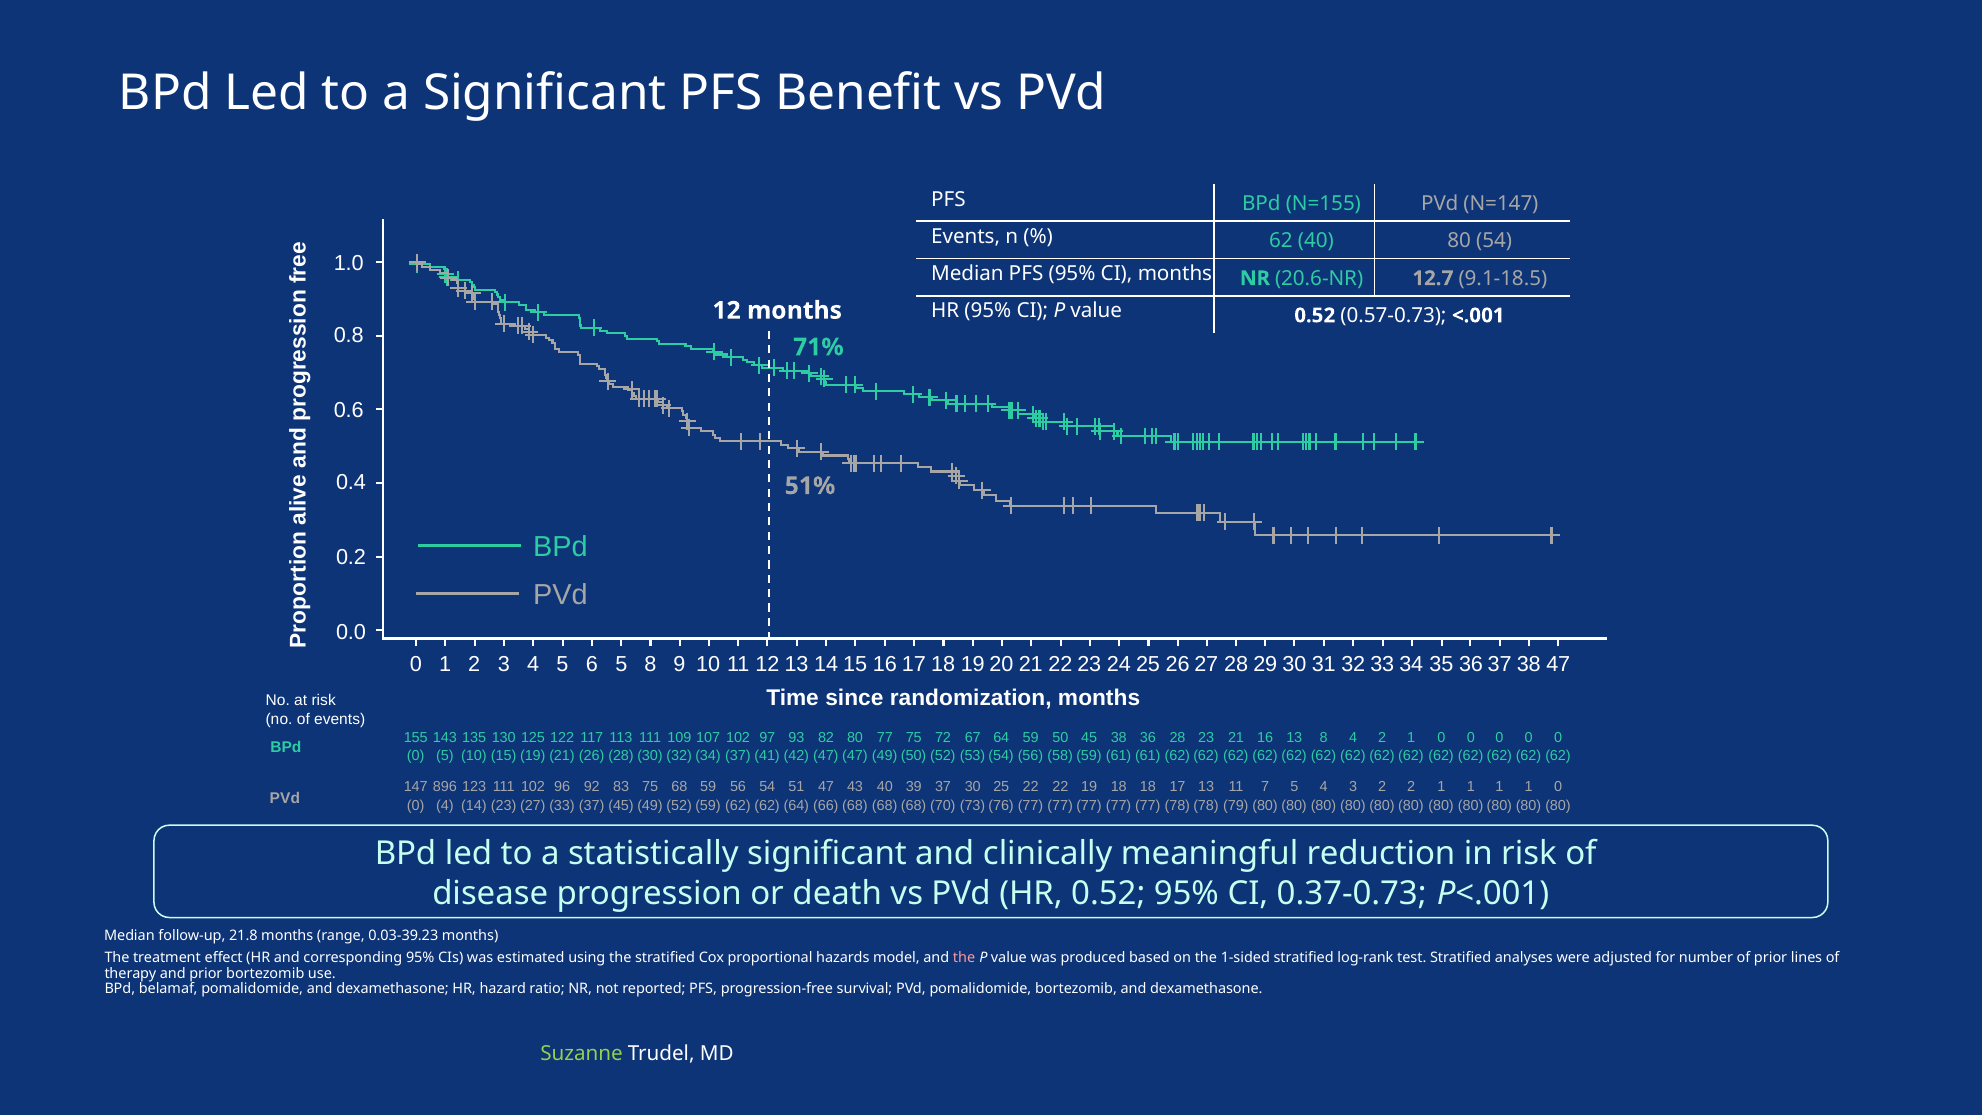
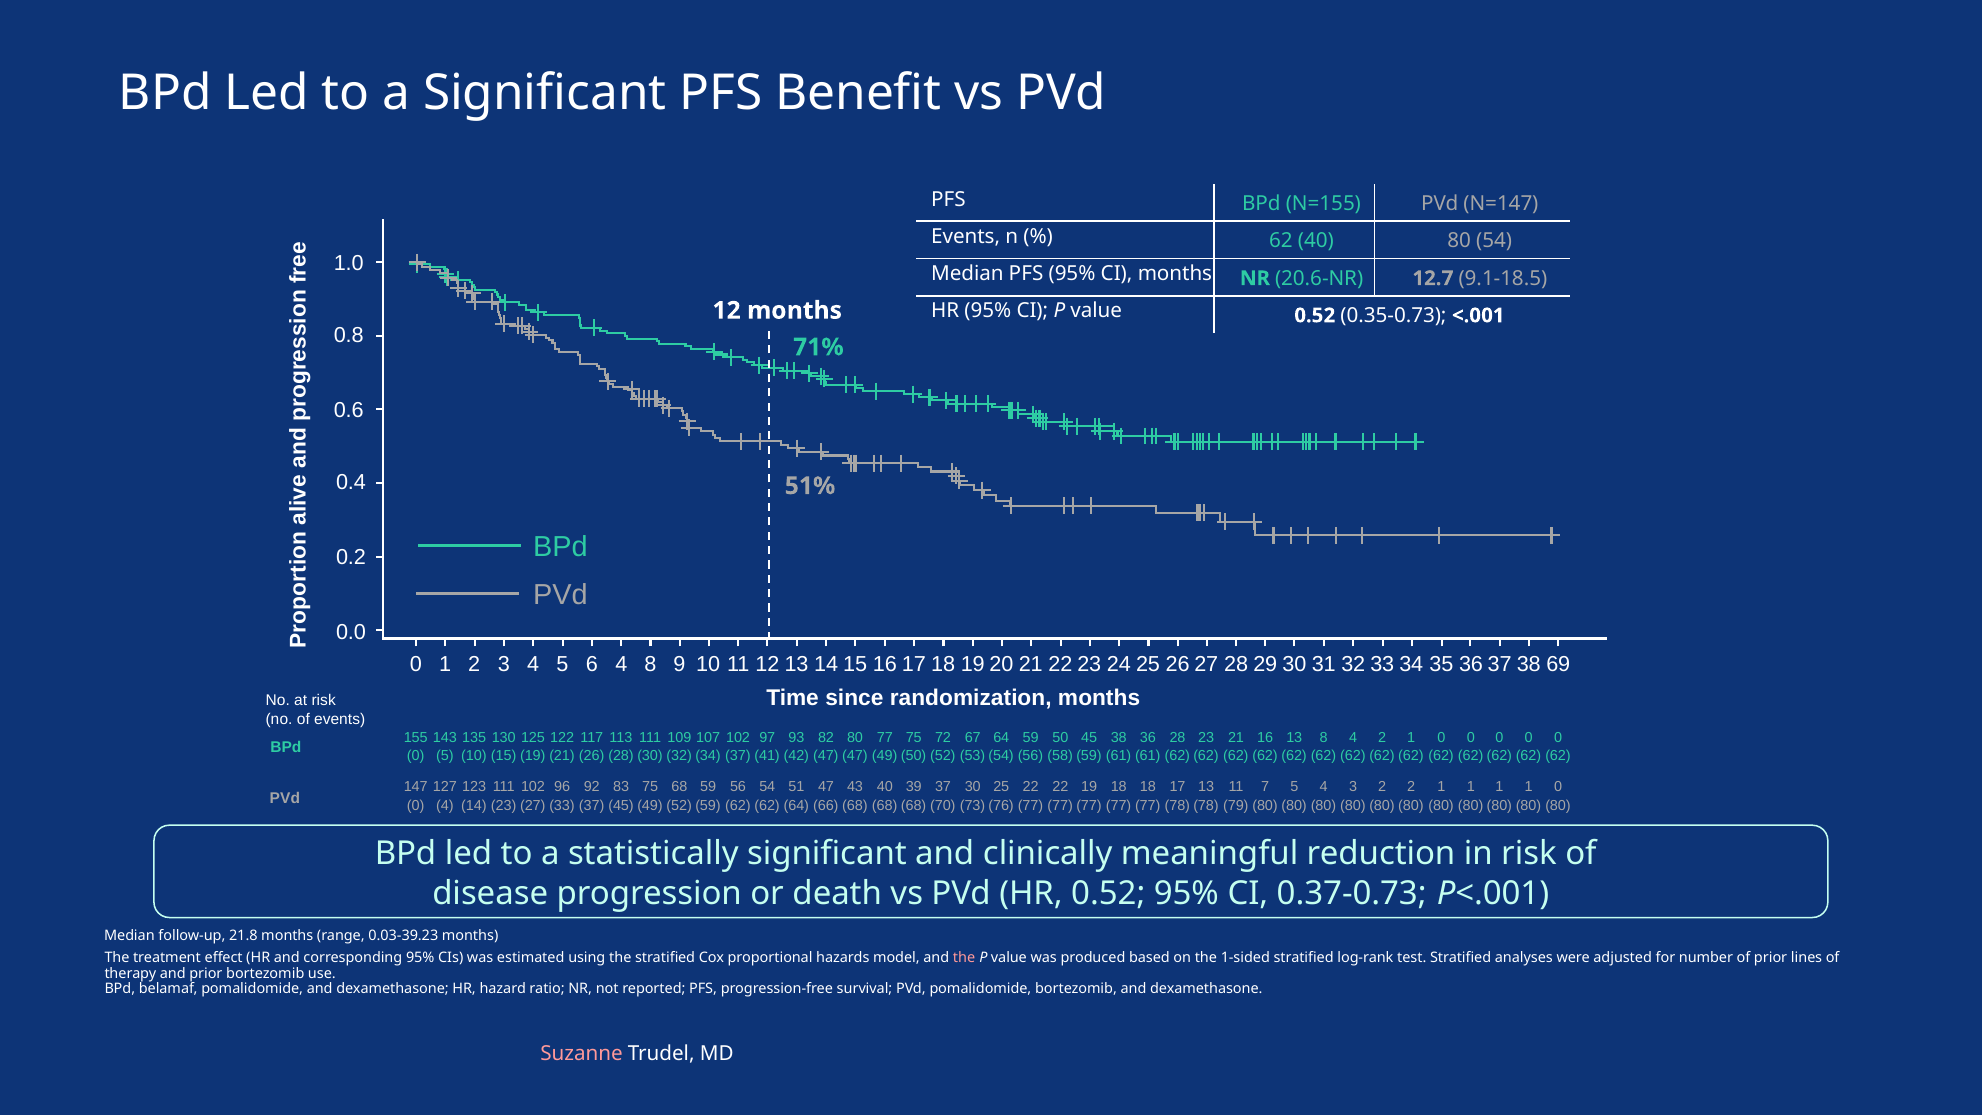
0.57-0.73: 0.57-0.73 -> 0.35-0.73
6 5: 5 -> 4
47 at (1558, 665): 47 -> 69
896: 896 -> 127
Suzanne colour: light green -> pink
